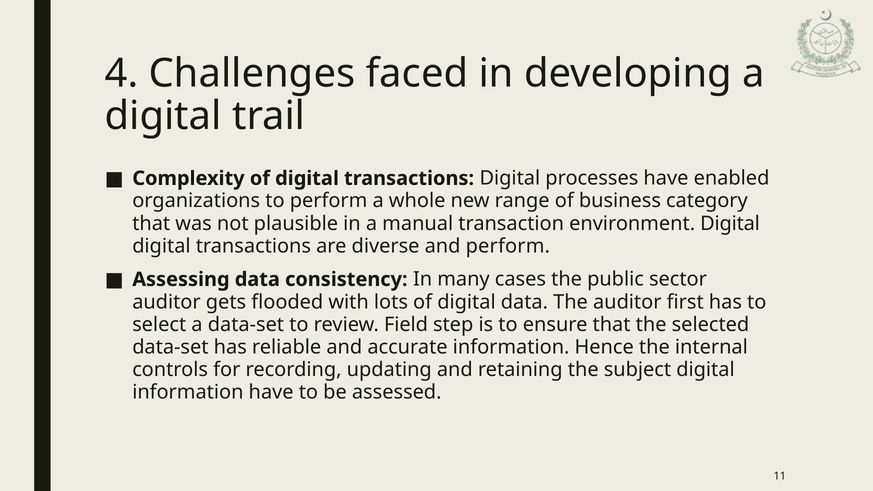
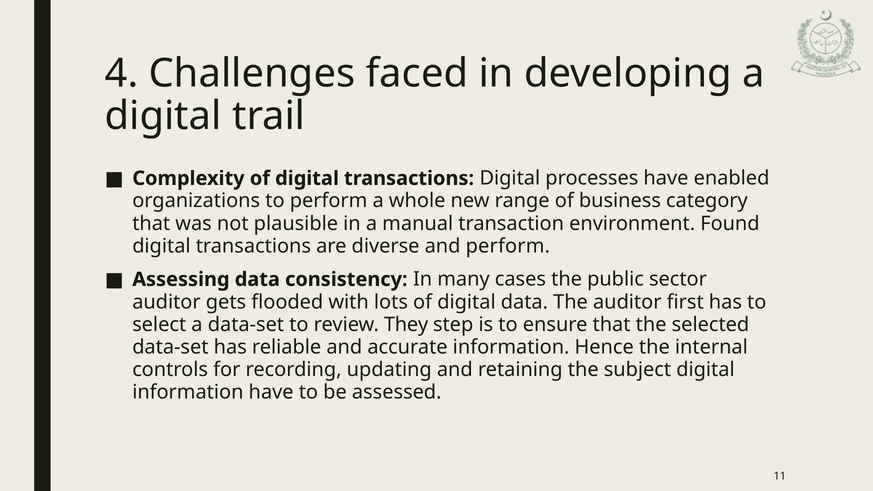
environment Digital: Digital -> Found
Field: Field -> They
